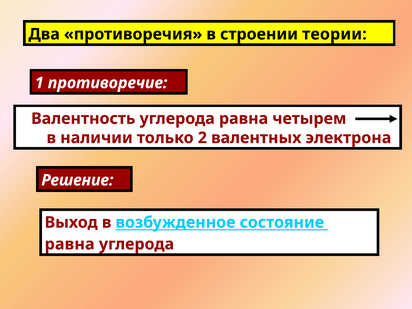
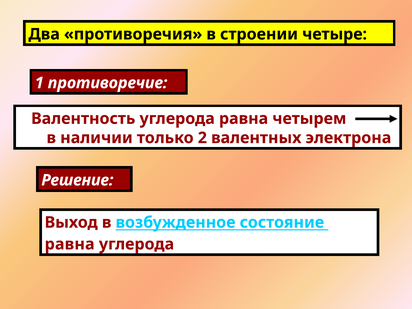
теории: теории -> четыре
